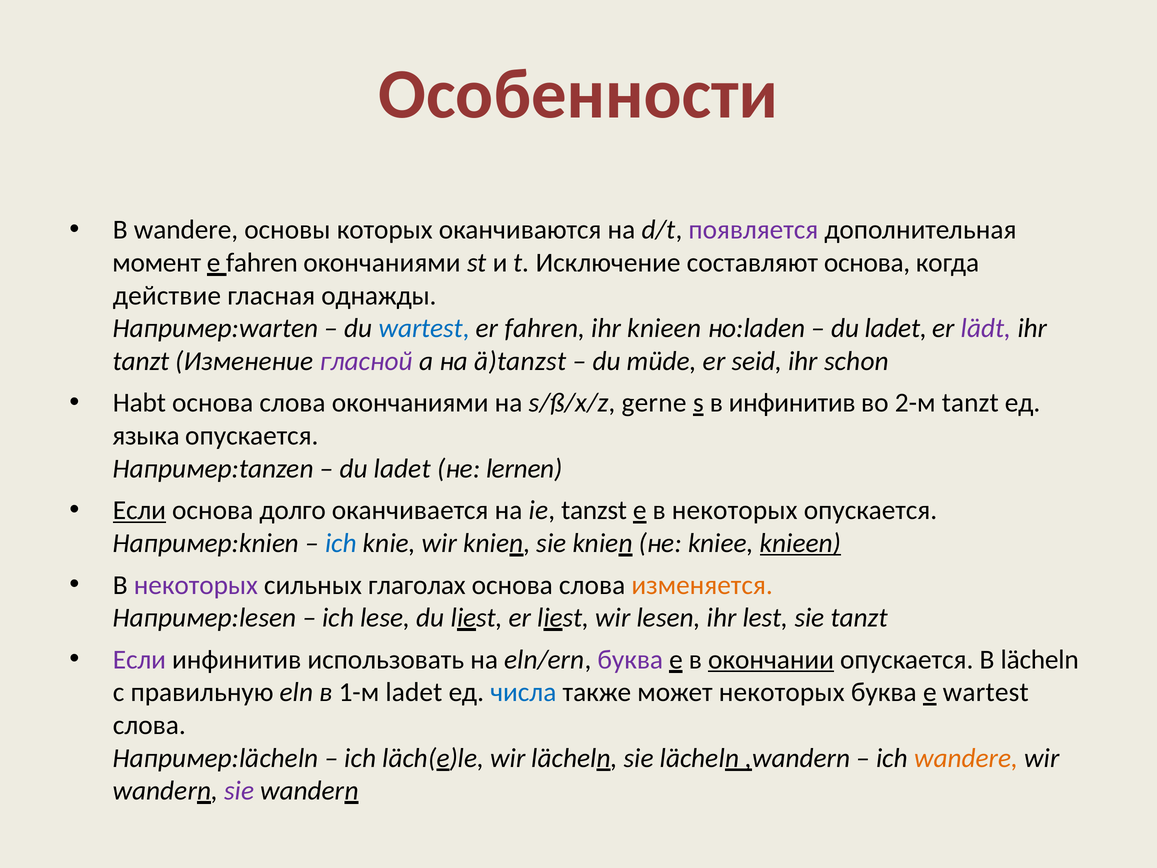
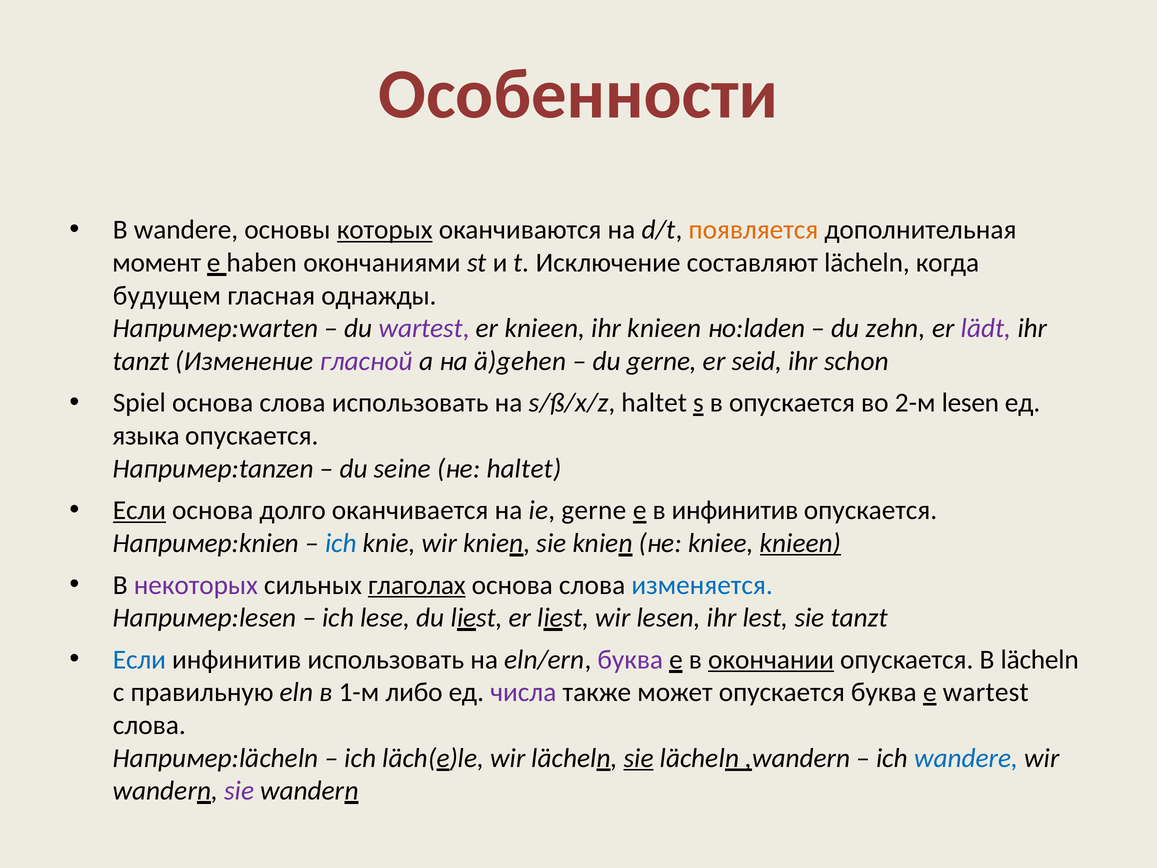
которых underline: none -> present
появляется colour: purple -> orange
e fahren: fahren -> haben
составляют основа: основа -> lächeln
действие: действие -> будущем
wartest at (424, 328) colour: blue -> purple
er fahren: fahren -> knieen
ladet at (896, 328): ladet -> zehn
ä)tanzst: ä)tanzst -> ä)gehen
du müde: müde -> gerne
Habt: Habt -> Spiel
слова окончаниями: окончаниями -> использовать
s/ß/x/z gerne: gerne -> haltet
в инфинитив: инфинитив -> опускается
2-м tanzt: tanzt -> lesen
ladet at (402, 468): ladet -> seine
не lernen: lernen -> haltet
ie tanzst: tanzst -> gerne
е в некоторых: некоторых -> инфинитив
глаголах underline: none -> present
изменяется colour: orange -> blue
Если at (139, 659) colour: purple -> blue
1-м ladet: ladet -> либо
числа colour: blue -> purple
может некоторых: некоторых -> опускается
sie at (639, 758) underline: none -> present
wandere at (966, 758) colour: orange -> blue
